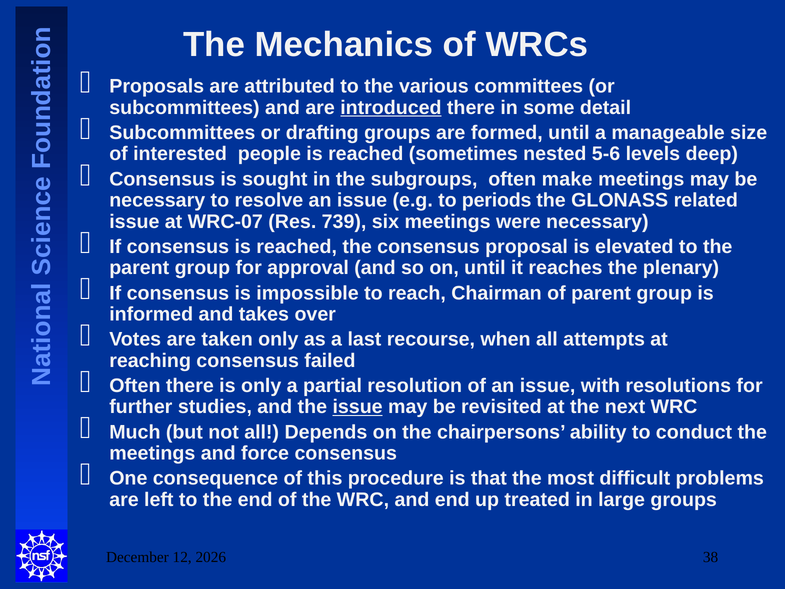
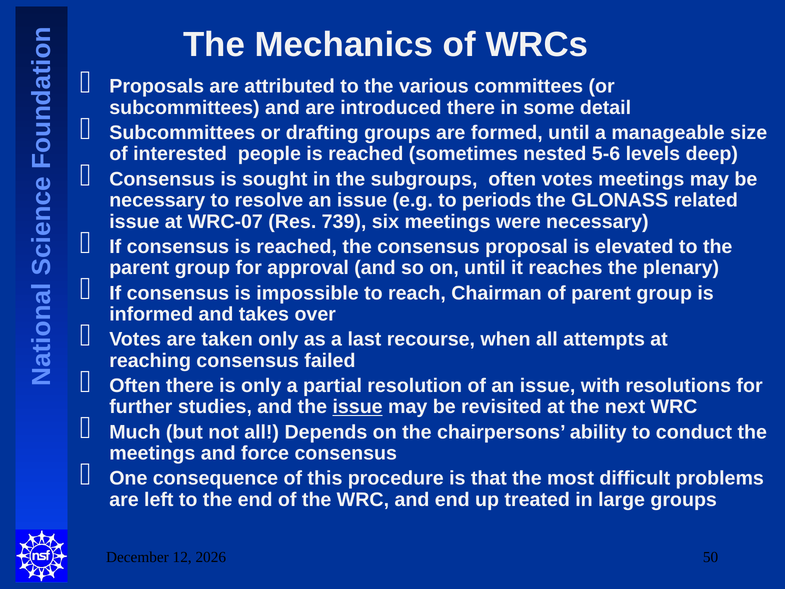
introduced underline: present -> none
often make: make -> votes
38: 38 -> 50
